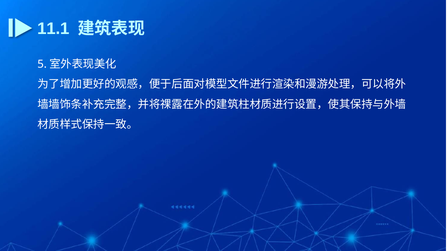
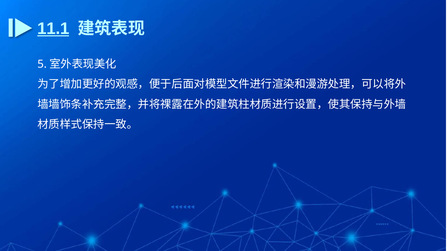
11.1 underline: none -> present
